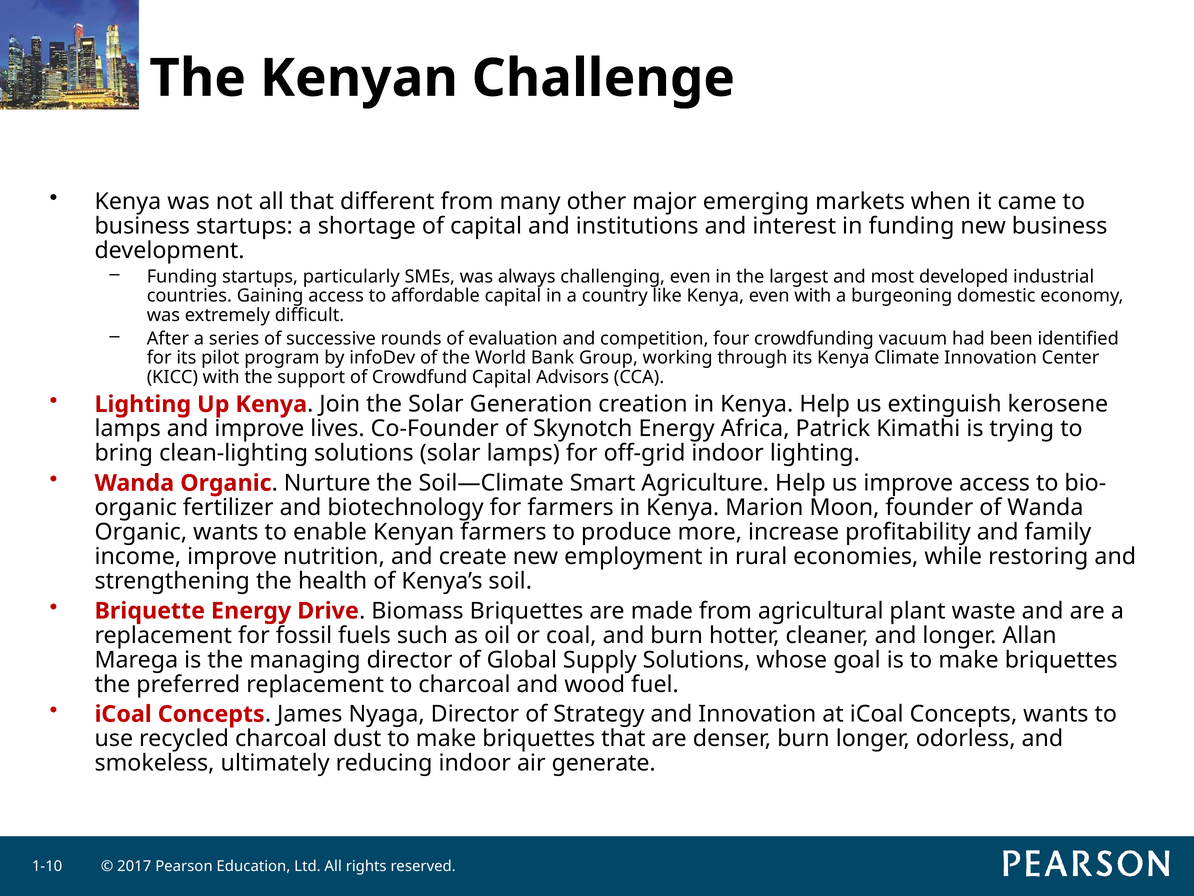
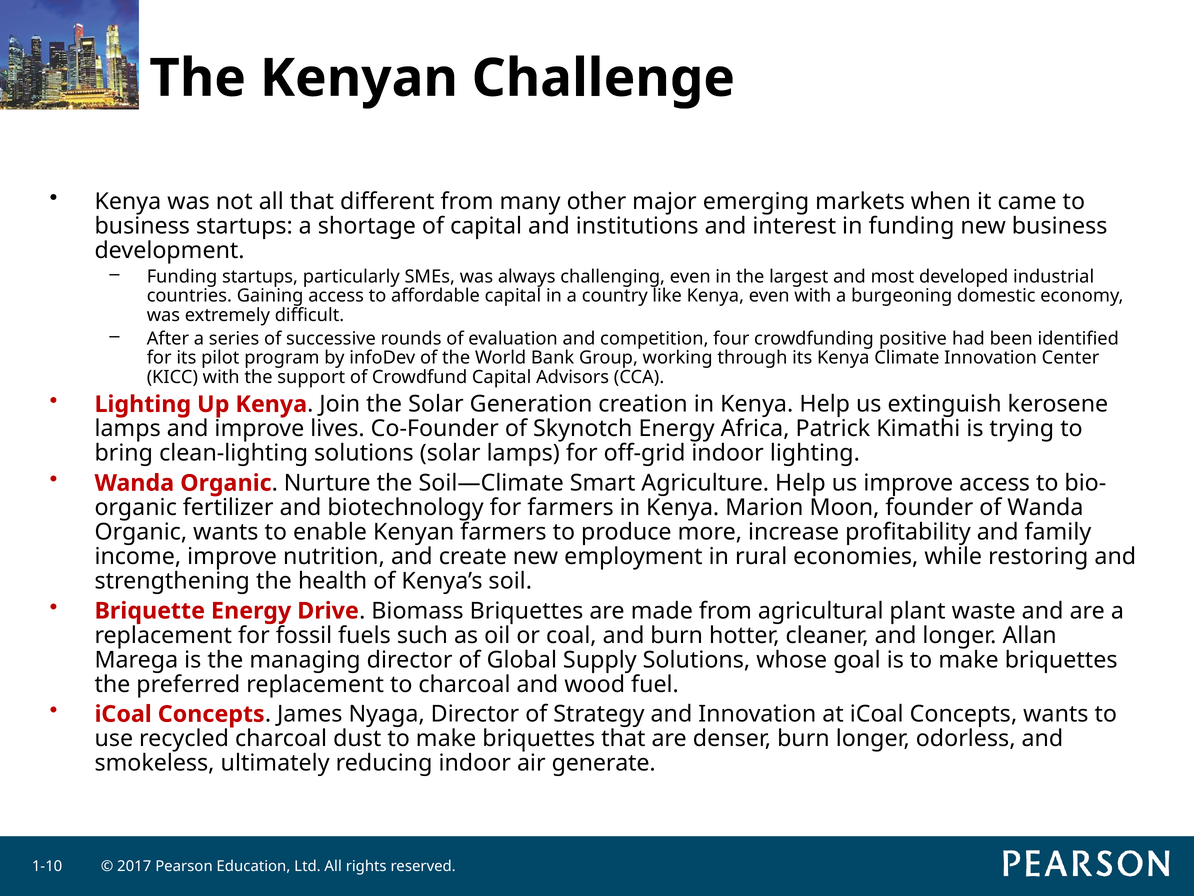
vacuum: vacuum -> positive
